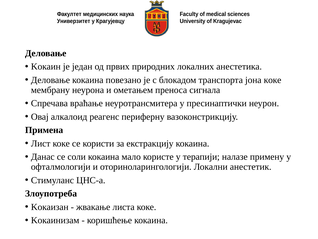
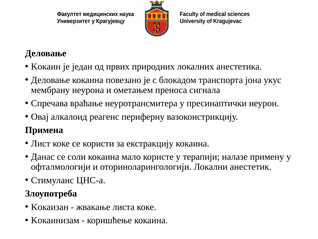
јона коке: коке -> укус
